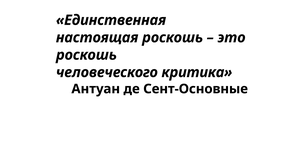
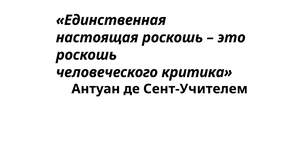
Сент-Основные: Сент-Основные -> Сент-Учителем
